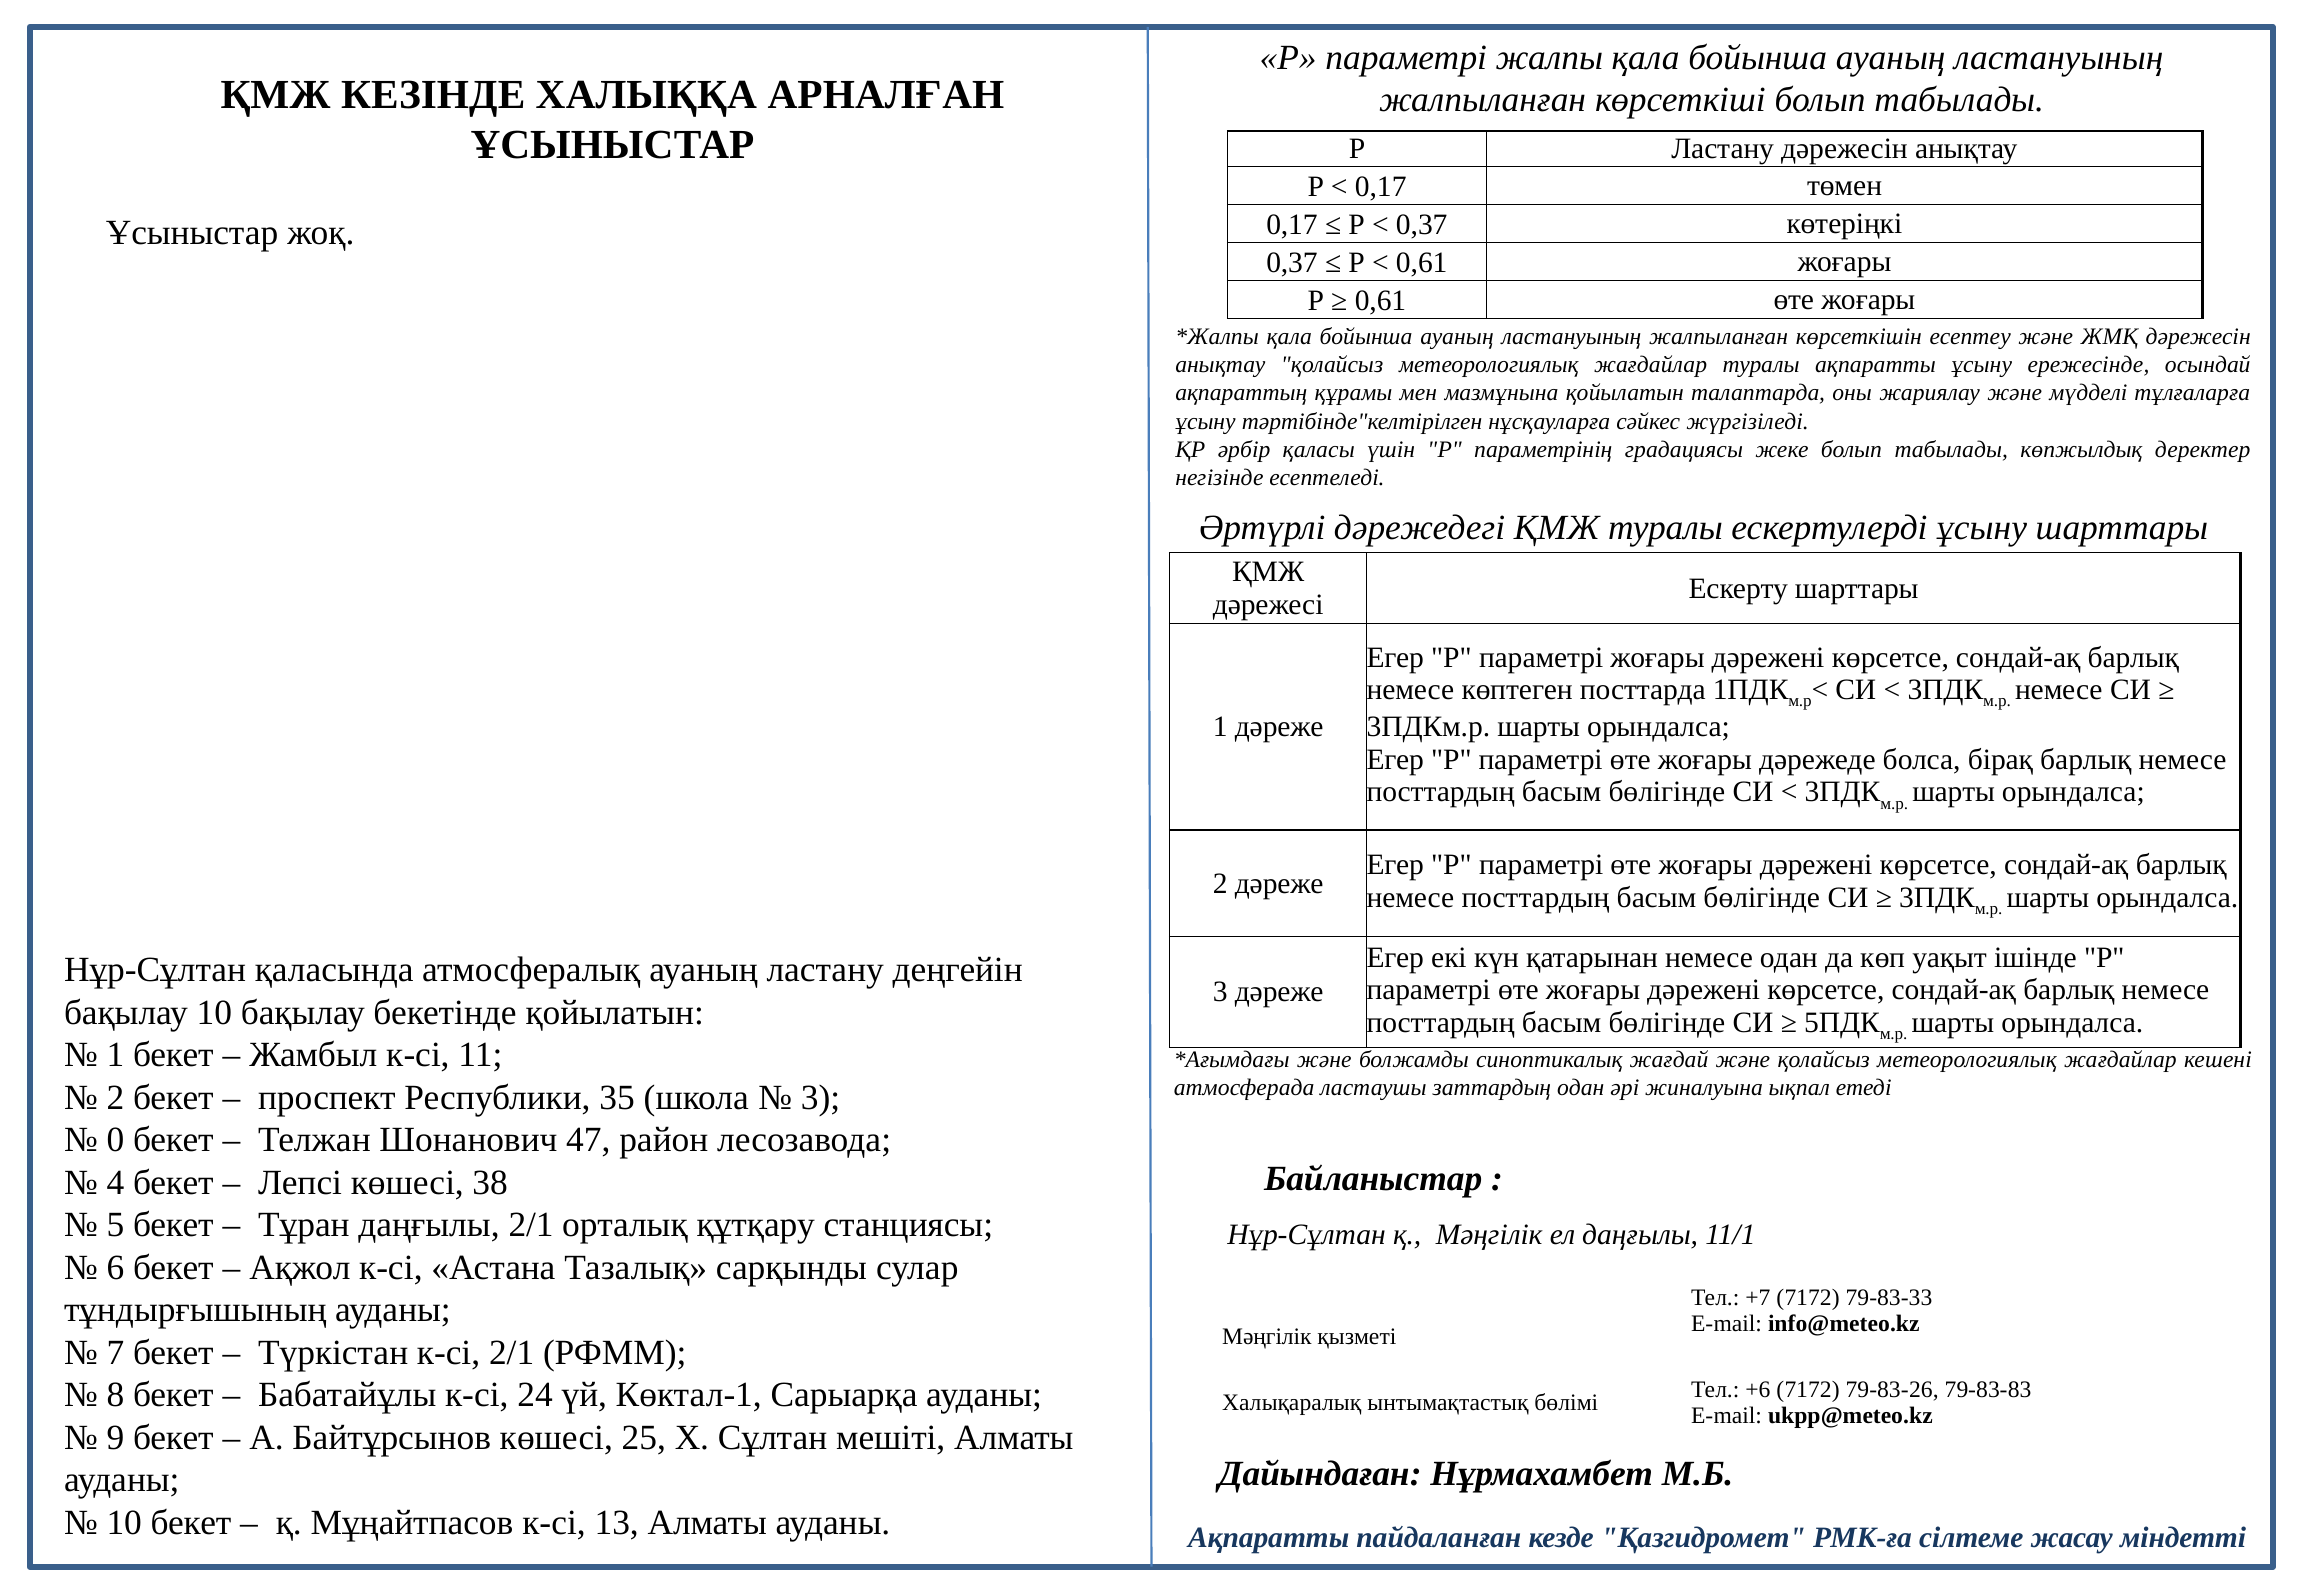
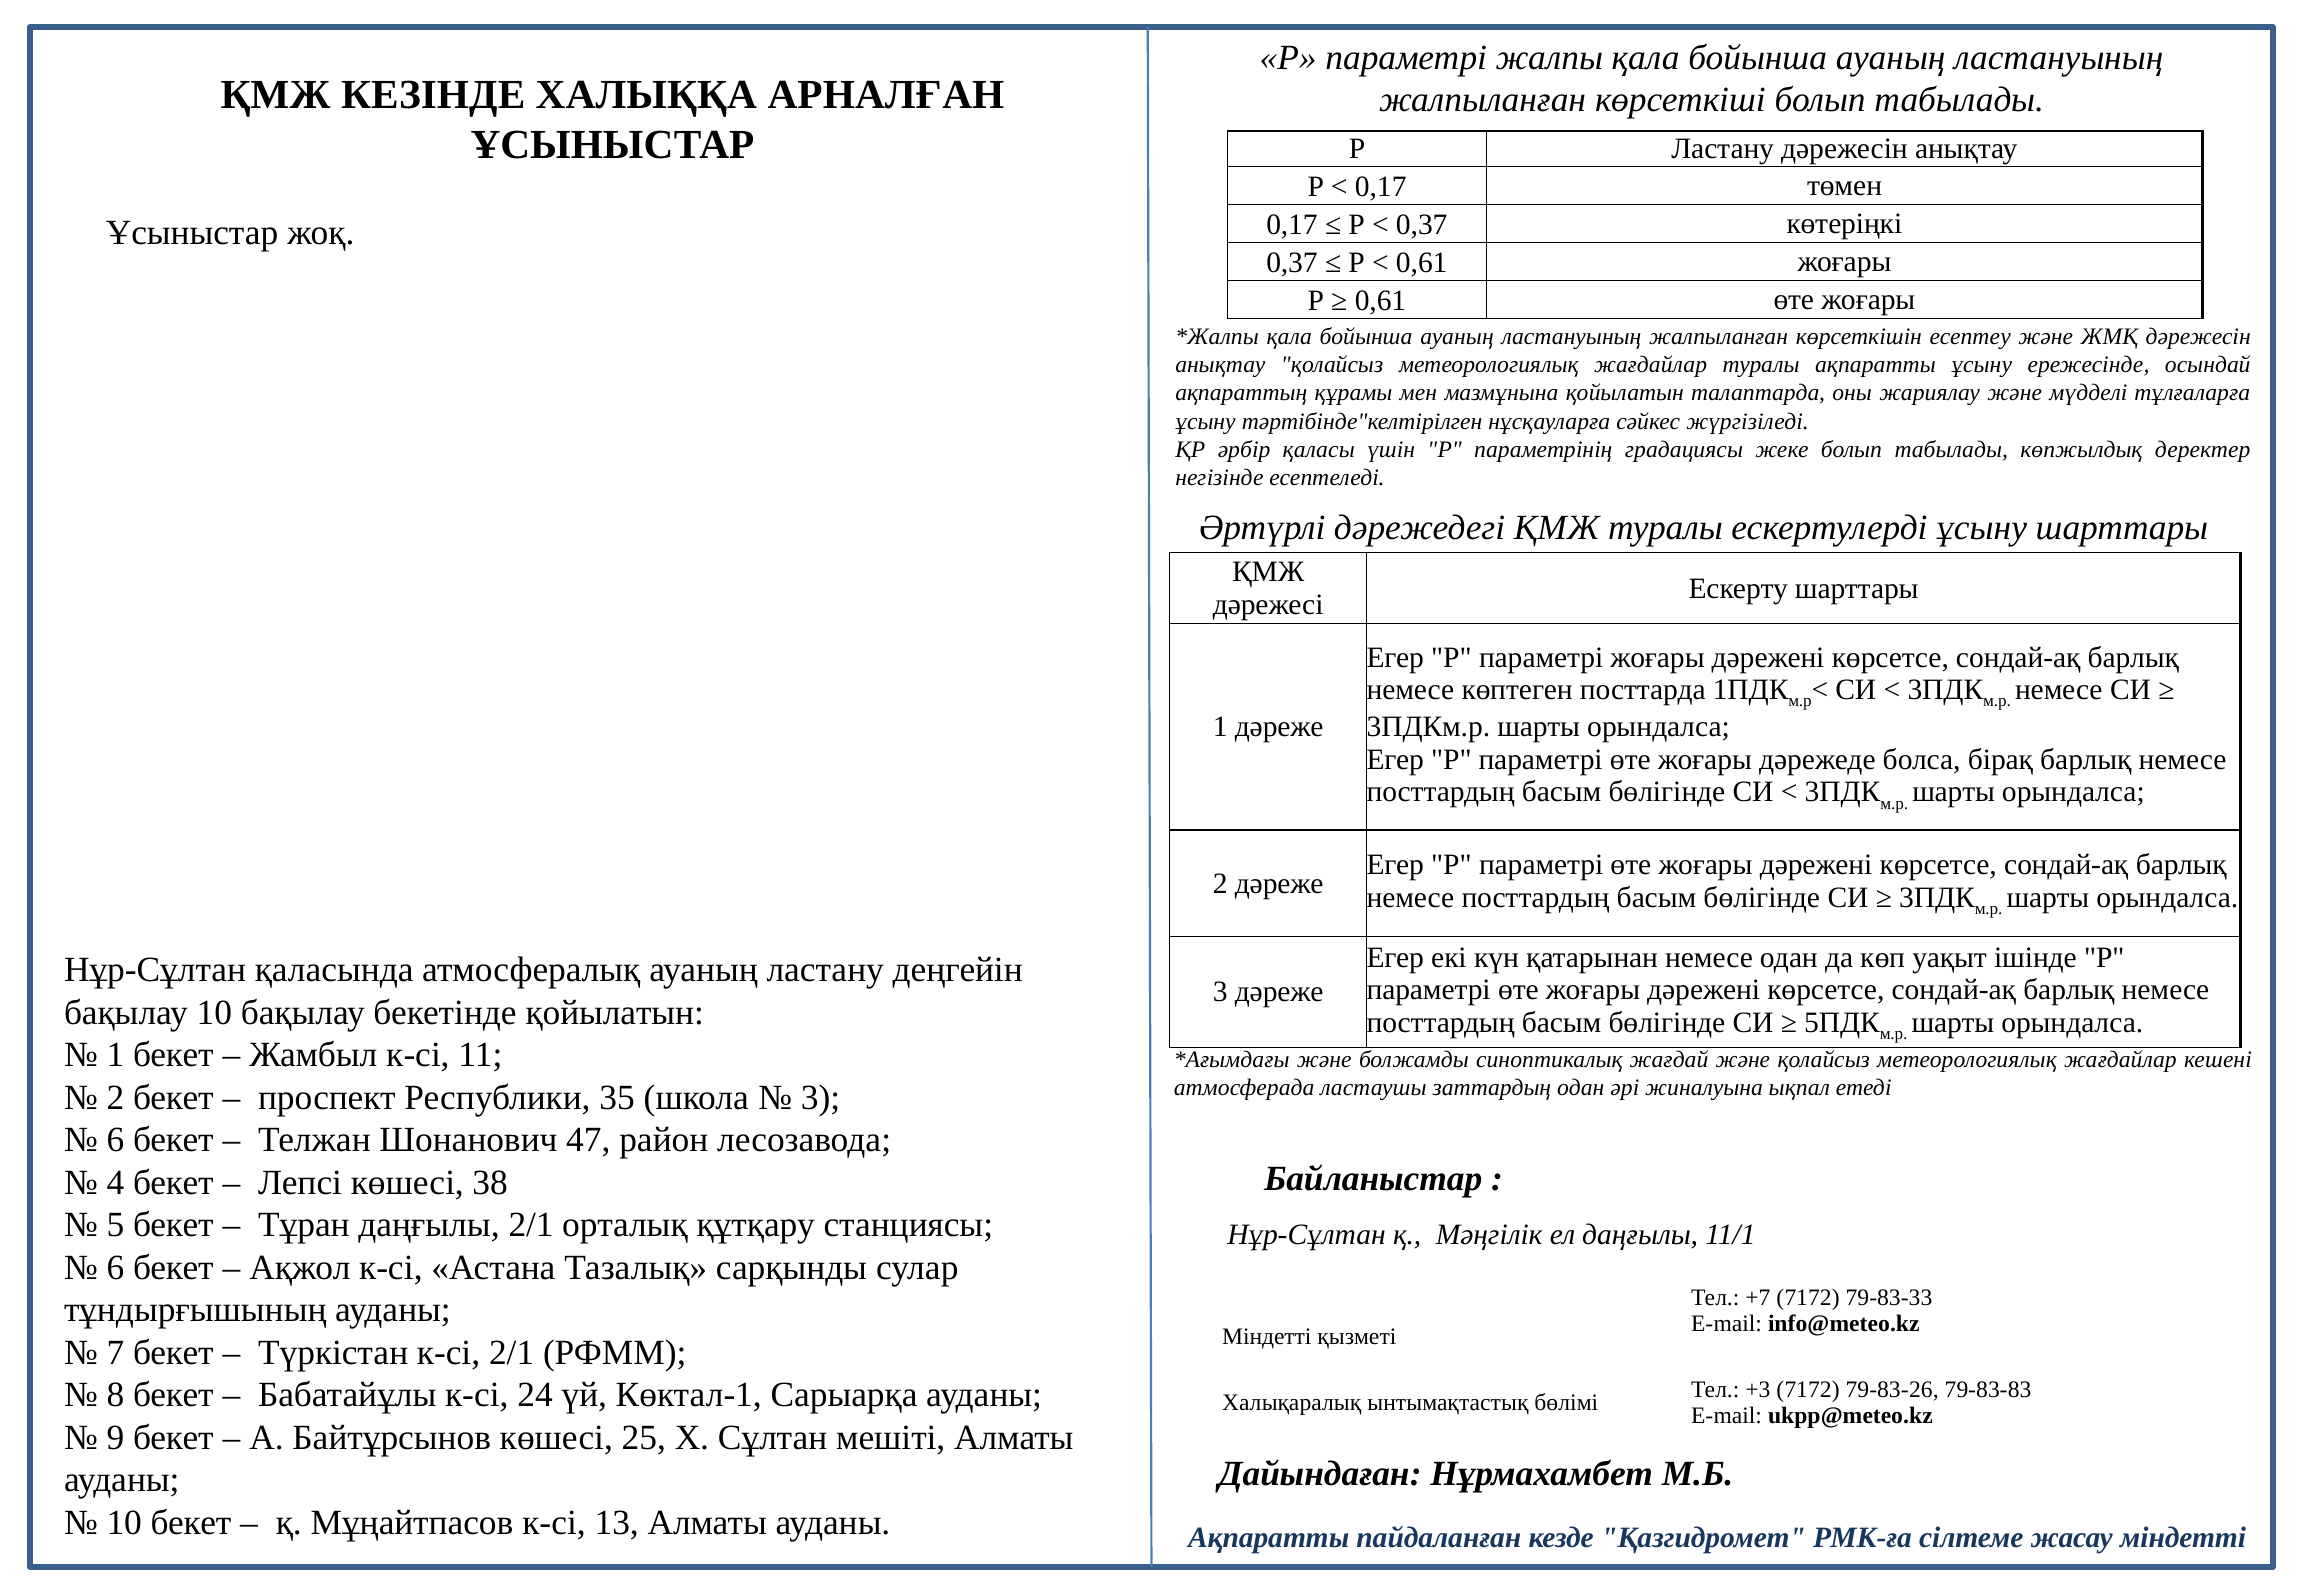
0 at (115, 1140): 0 -> 6
Мәңгілік at (1267, 1337): Мәңгілік -> Міндетті
+6: +6 -> +3
